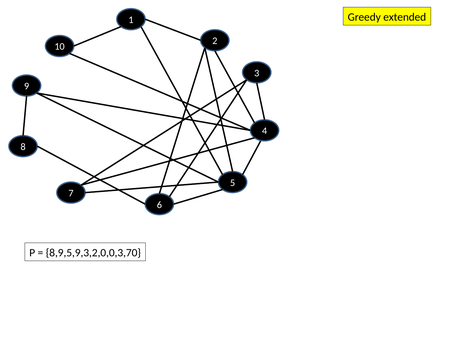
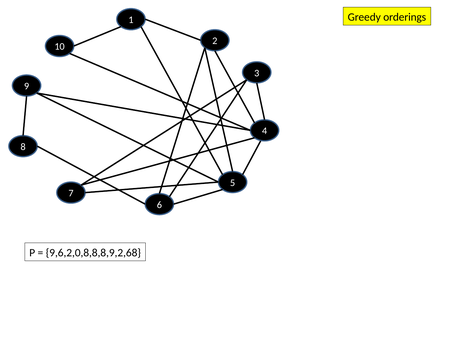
extended: extended -> orderings
8,9,5,9,3,2,0,0,3,70: 8,9,5,9,3,2,0,0,3,70 -> 9,6,2,0,8,8,8,9,2,68
